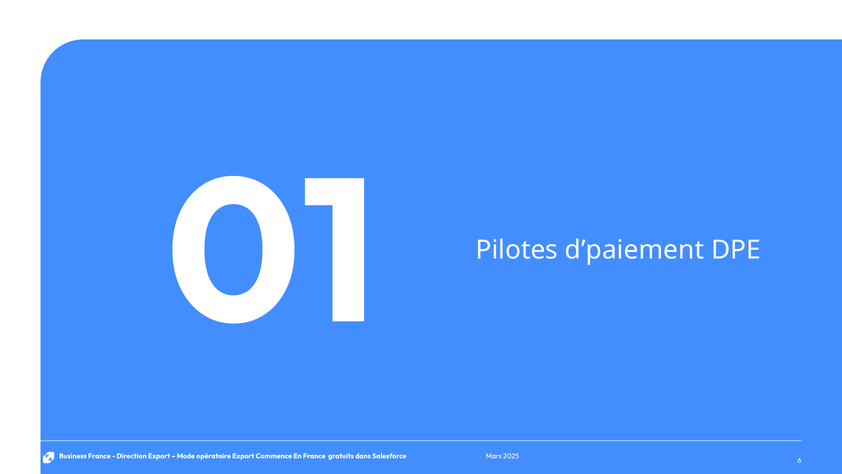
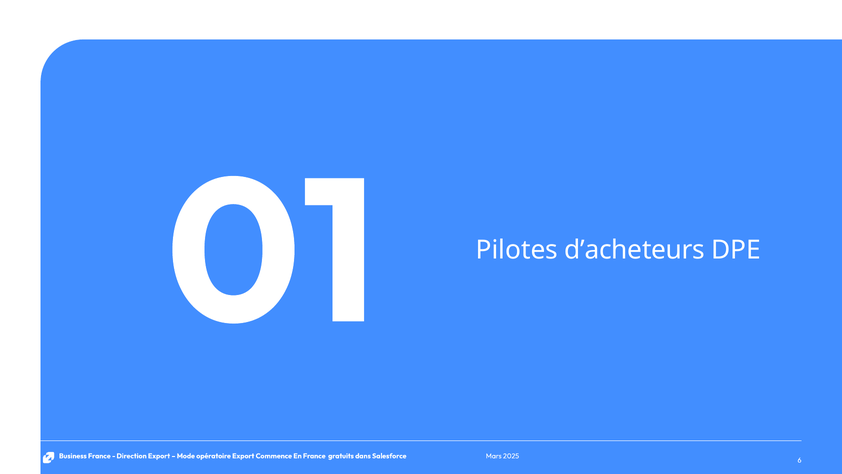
d’paiement: d’paiement -> d’acheteurs
